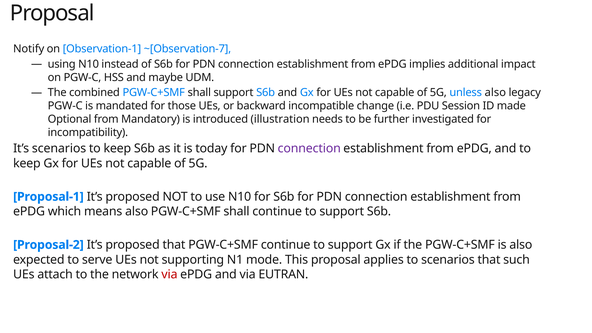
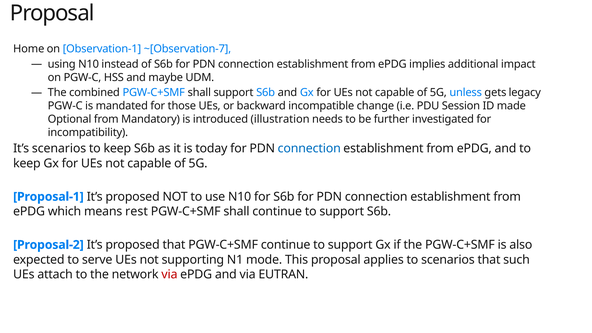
Notify: Notify -> Home
unless also: also -> gets
connection at (309, 149) colour: purple -> blue
means also: also -> rest
